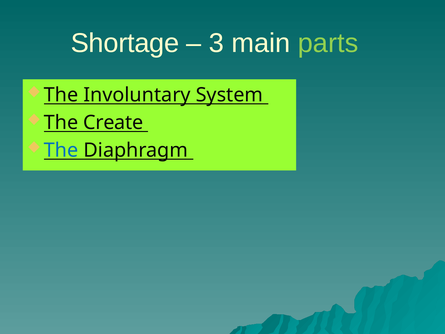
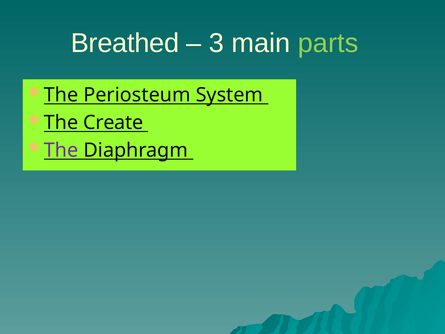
Shortage: Shortage -> Breathed
Involuntary: Involuntary -> Periosteum
The at (61, 150) colour: blue -> purple
